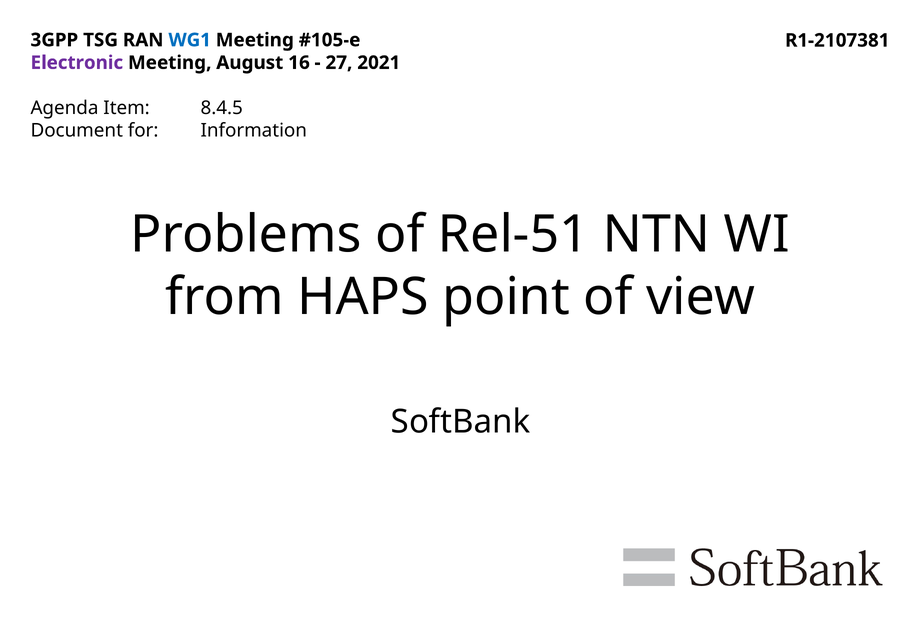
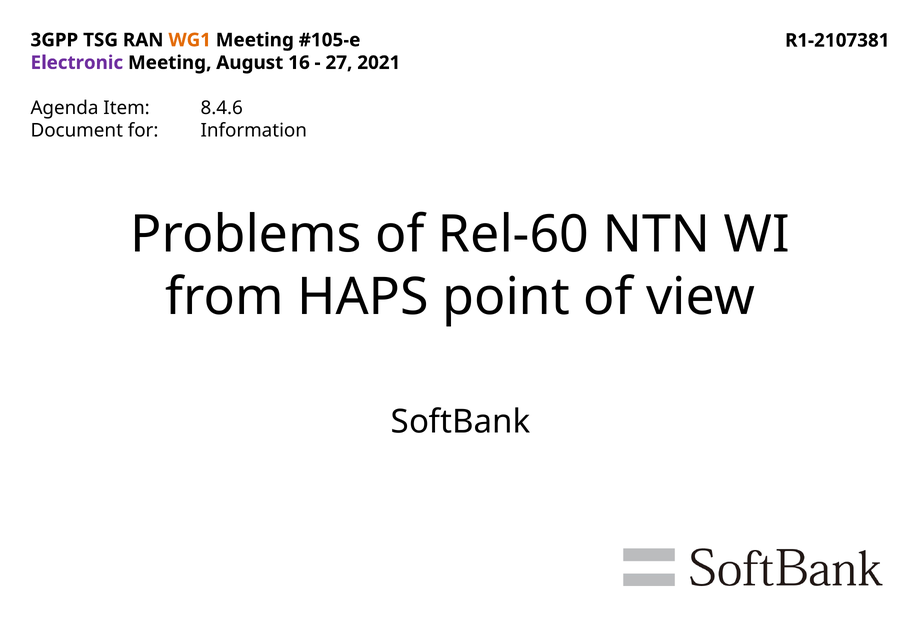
WG1 colour: blue -> orange
8.4.5: 8.4.5 -> 8.4.6
Rel-51: Rel-51 -> Rel-60
